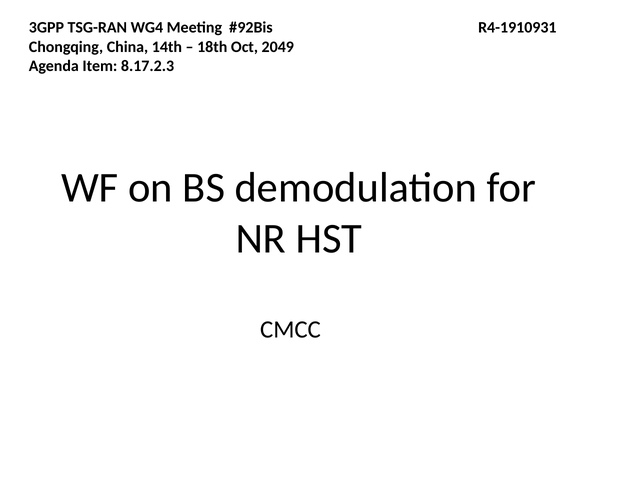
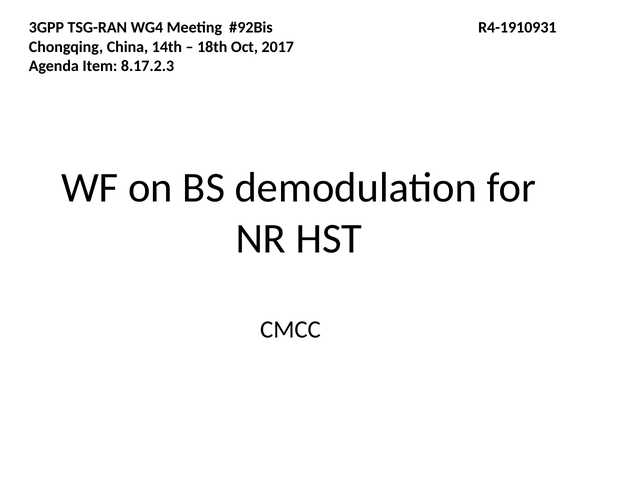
2049: 2049 -> 2017
